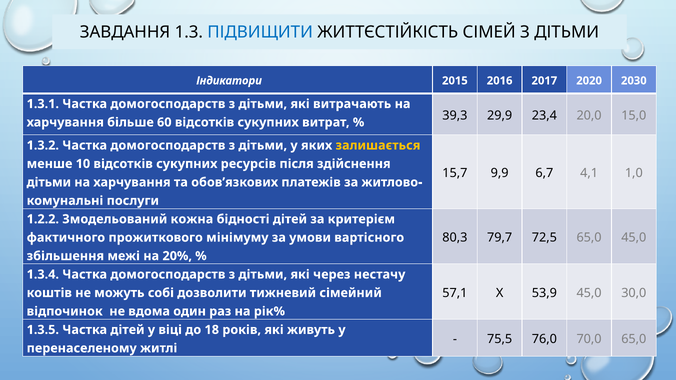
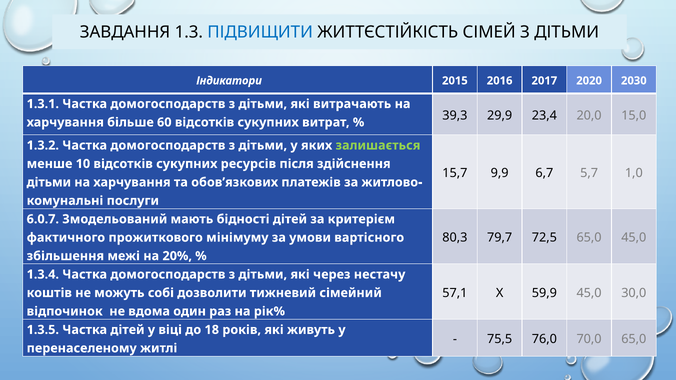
залишається colour: yellow -> light green
4,1: 4,1 -> 5,7
1.2.2: 1.2.2 -> 6.0.7
кожна: кожна -> мають
53,9: 53,9 -> 59,9
